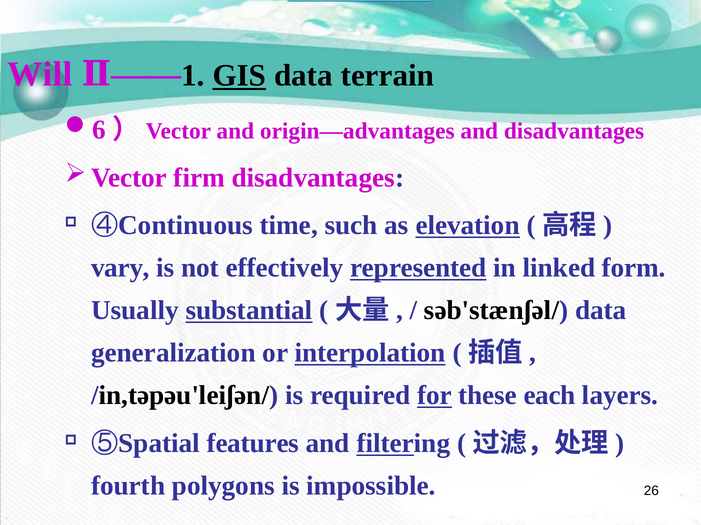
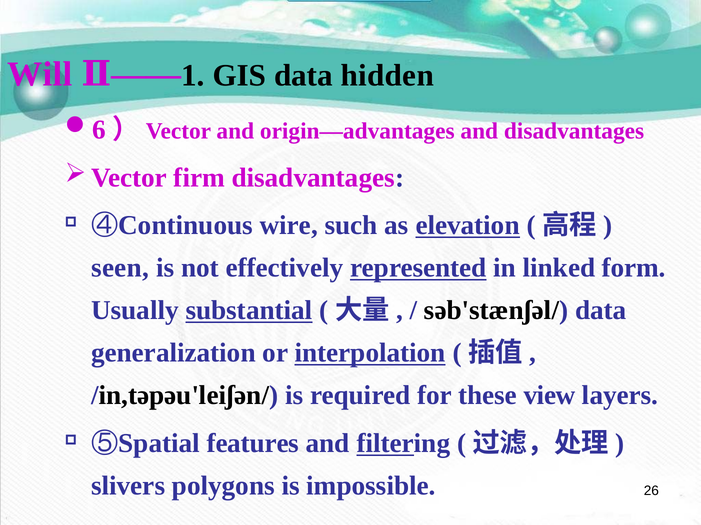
GIS underline: present -> none
terrain: terrain -> hidden
time: time -> wire
vary: vary -> seen
for underline: present -> none
each: each -> view
fourth: fourth -> slivers
